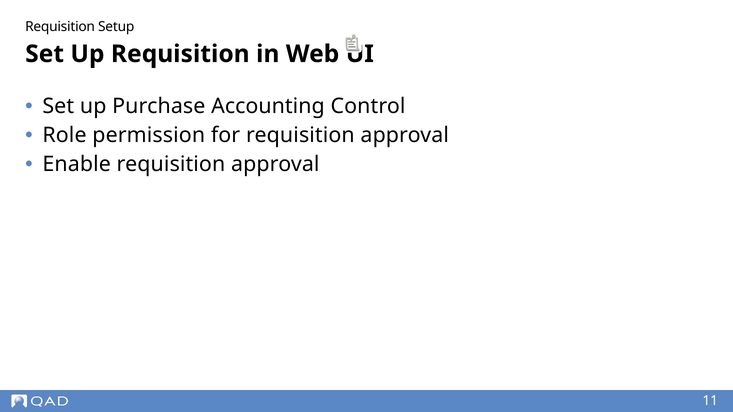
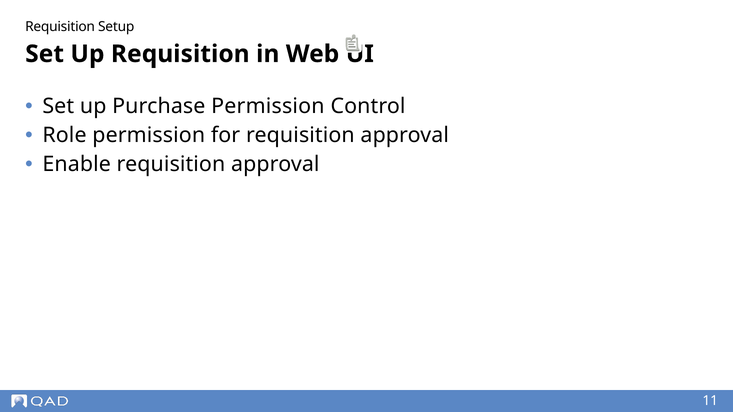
Purchase Accounting: Accounting -> Permission
